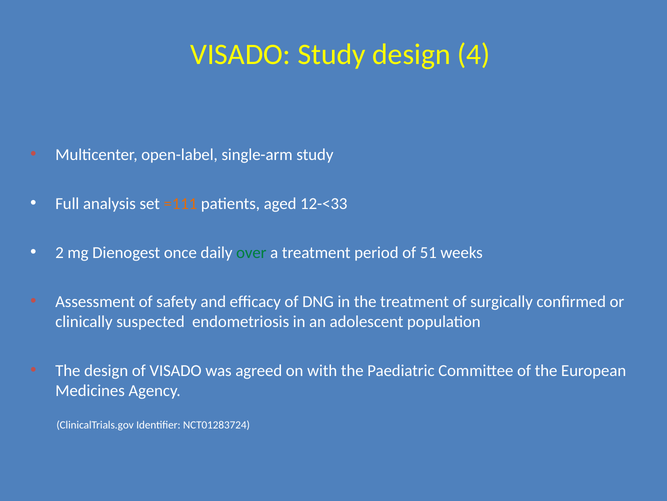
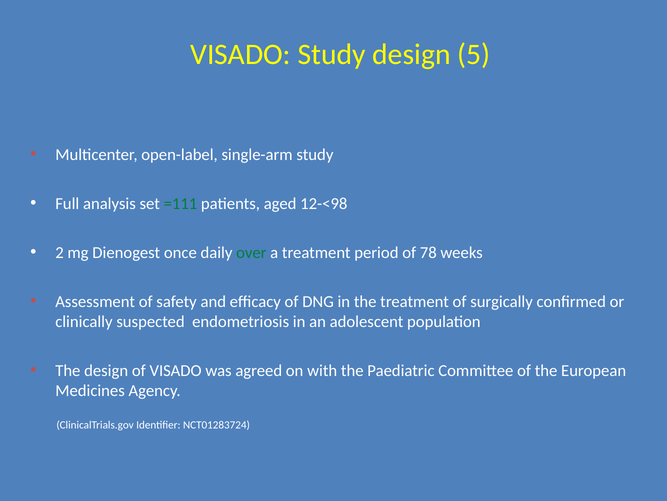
4: 4 -> 5
=111 colour: orange -> green
12-<33: 12-<33 -> 12-<98
51: 51 -> 78
